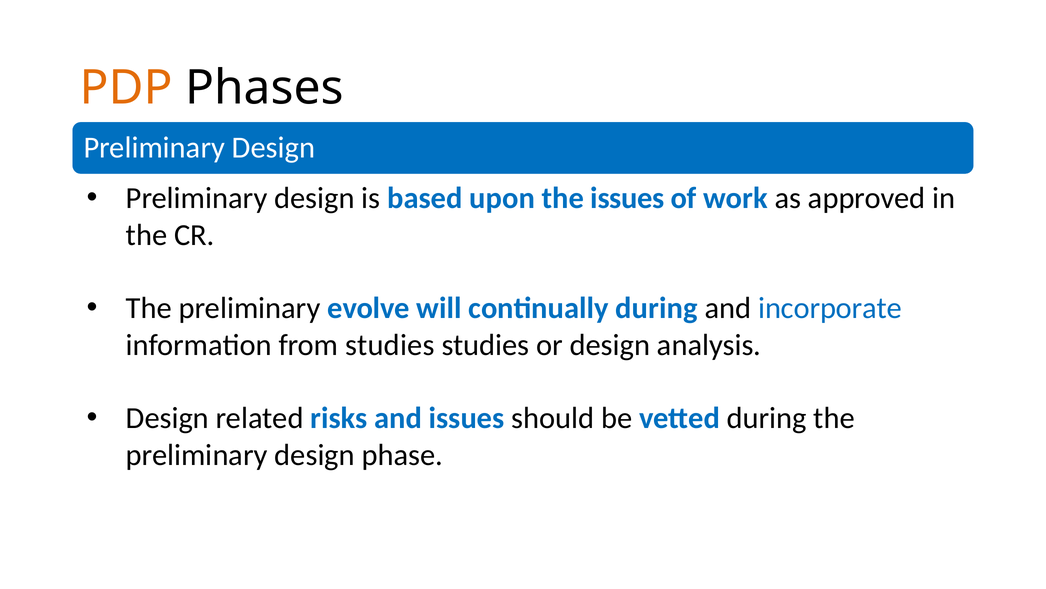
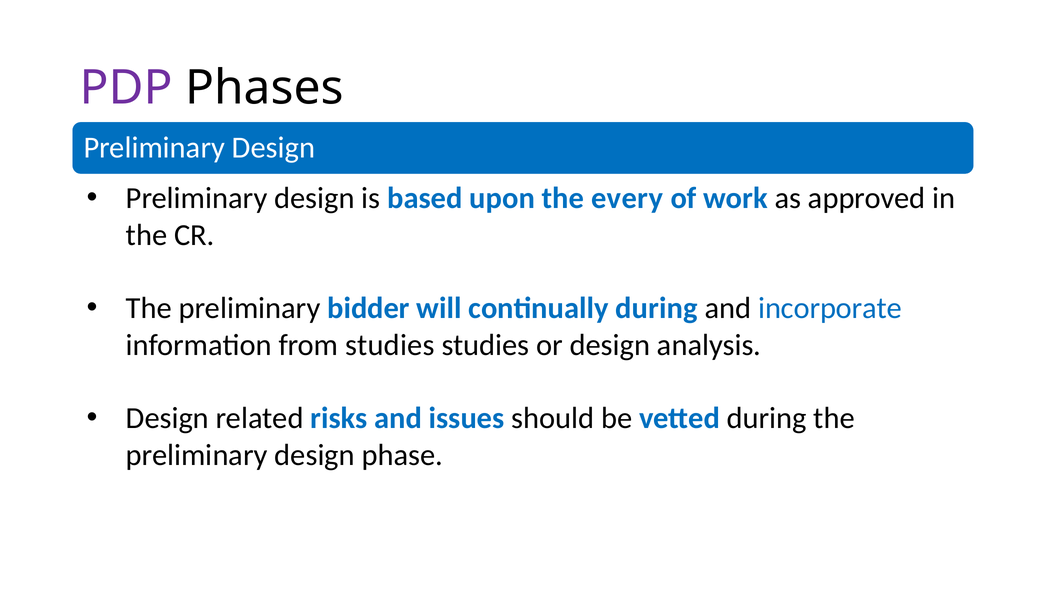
PDP colour: orange -> purple
the issues: issues -> every
evolve: evolve -> bidder
